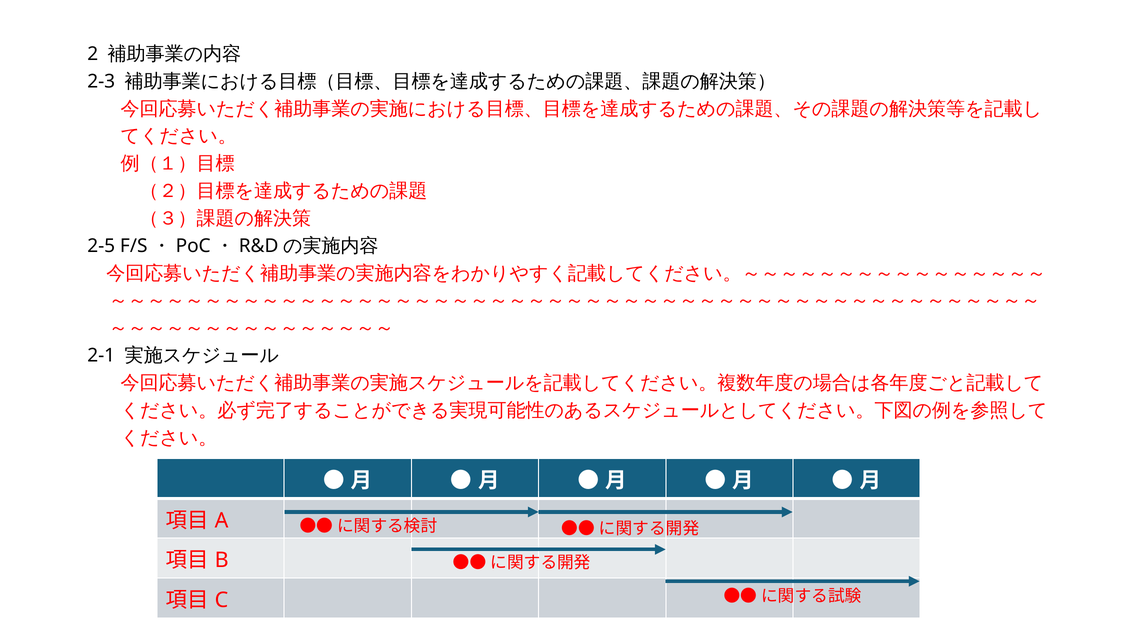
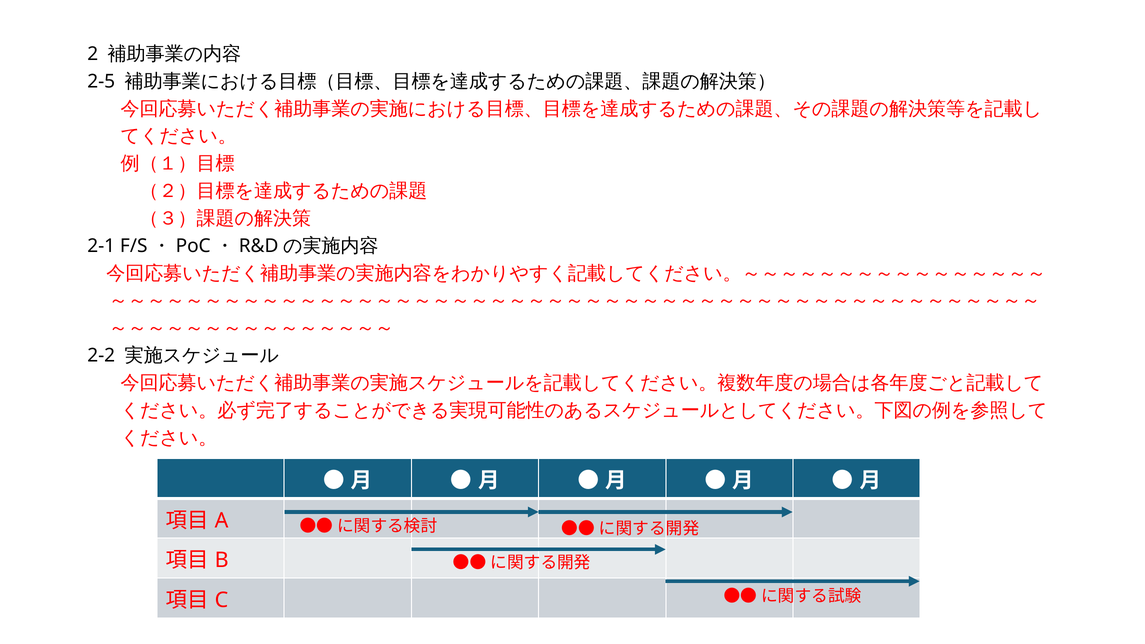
2-3: 2-3 -> 2-5
2-5: 2-5 -> 2-1
2-1: 2-1 -> 2-2
